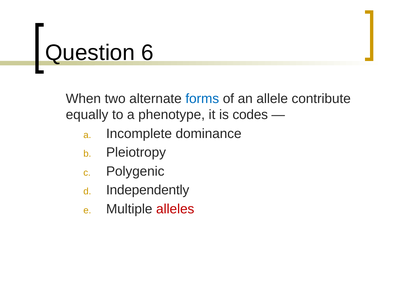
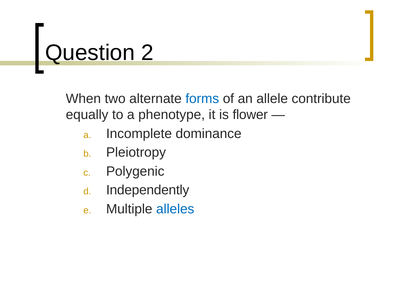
6: 6 -> 2
codes: codes -> flower
alleles colour: red -> blue
